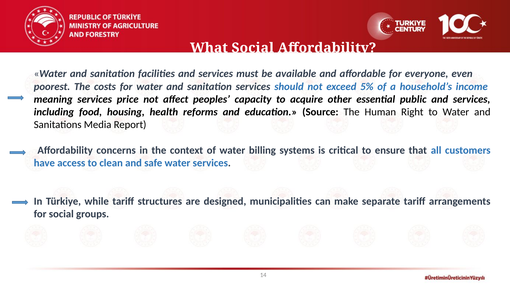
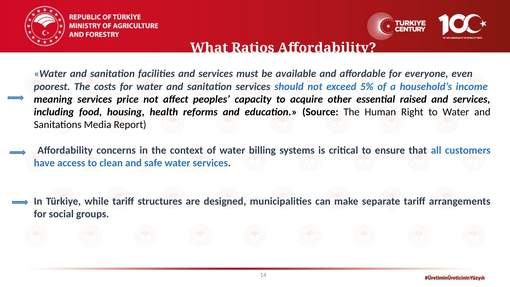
What Social: Social -> Ratios
public: public -> raised
